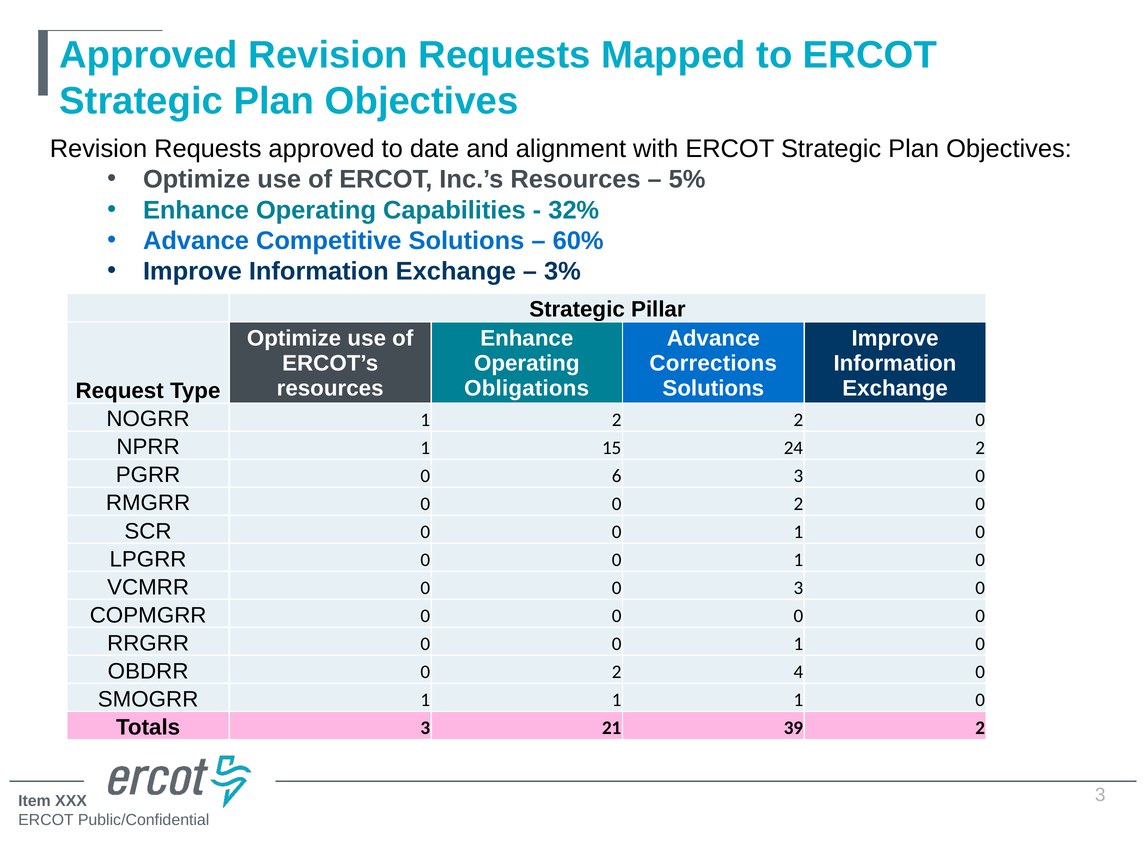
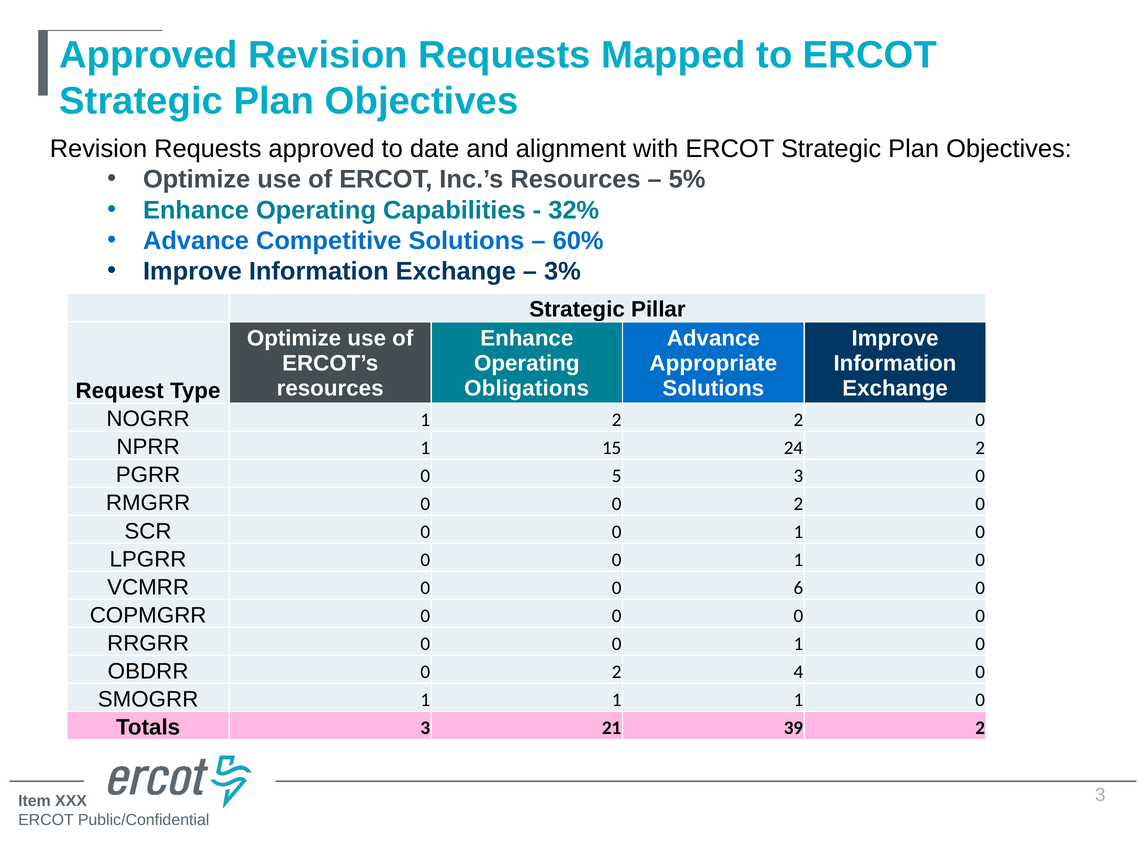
Corrections: Corrections -> Appropriate
6: 6 -> 5
0 3: 3 -> 6
